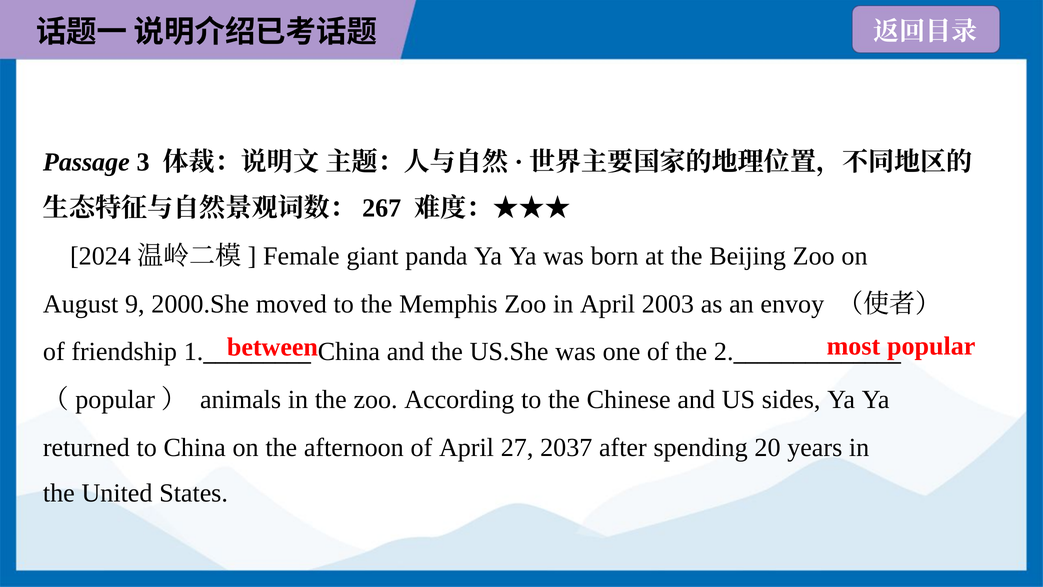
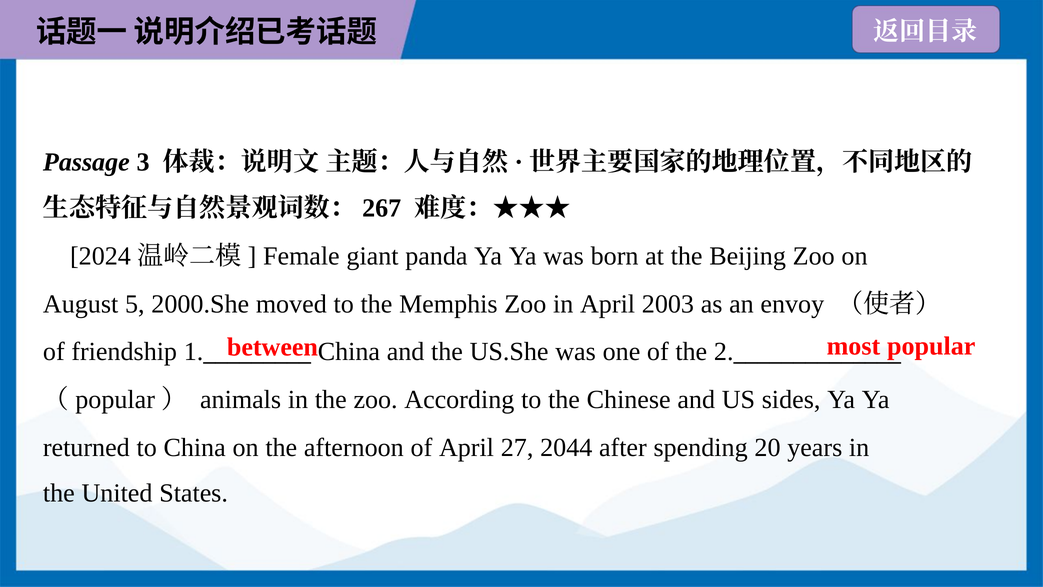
9: 9 -> 5
2037: 2037 -> 2044
